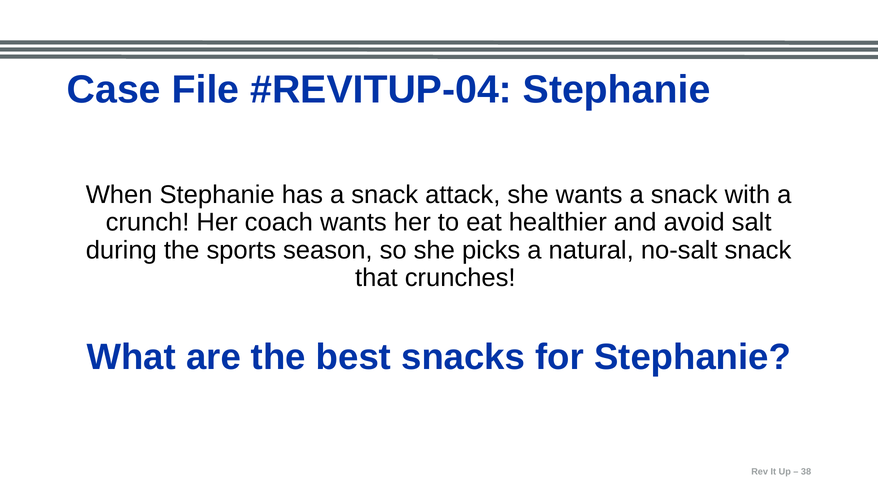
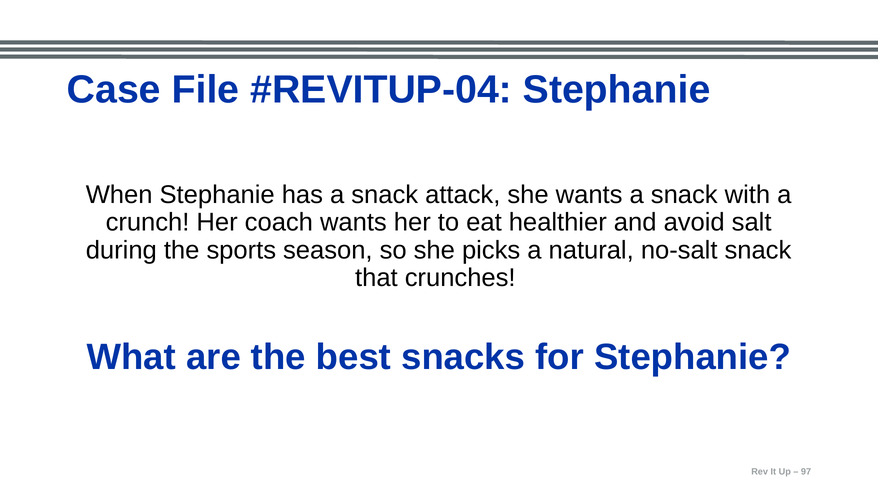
38: 38 -> 97
